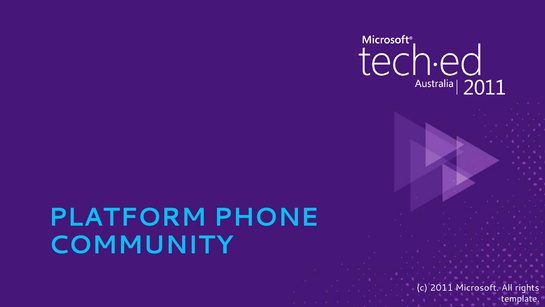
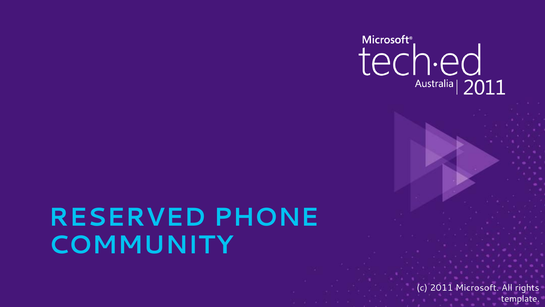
PLATFORM: PLATFORM -> RESERVED
